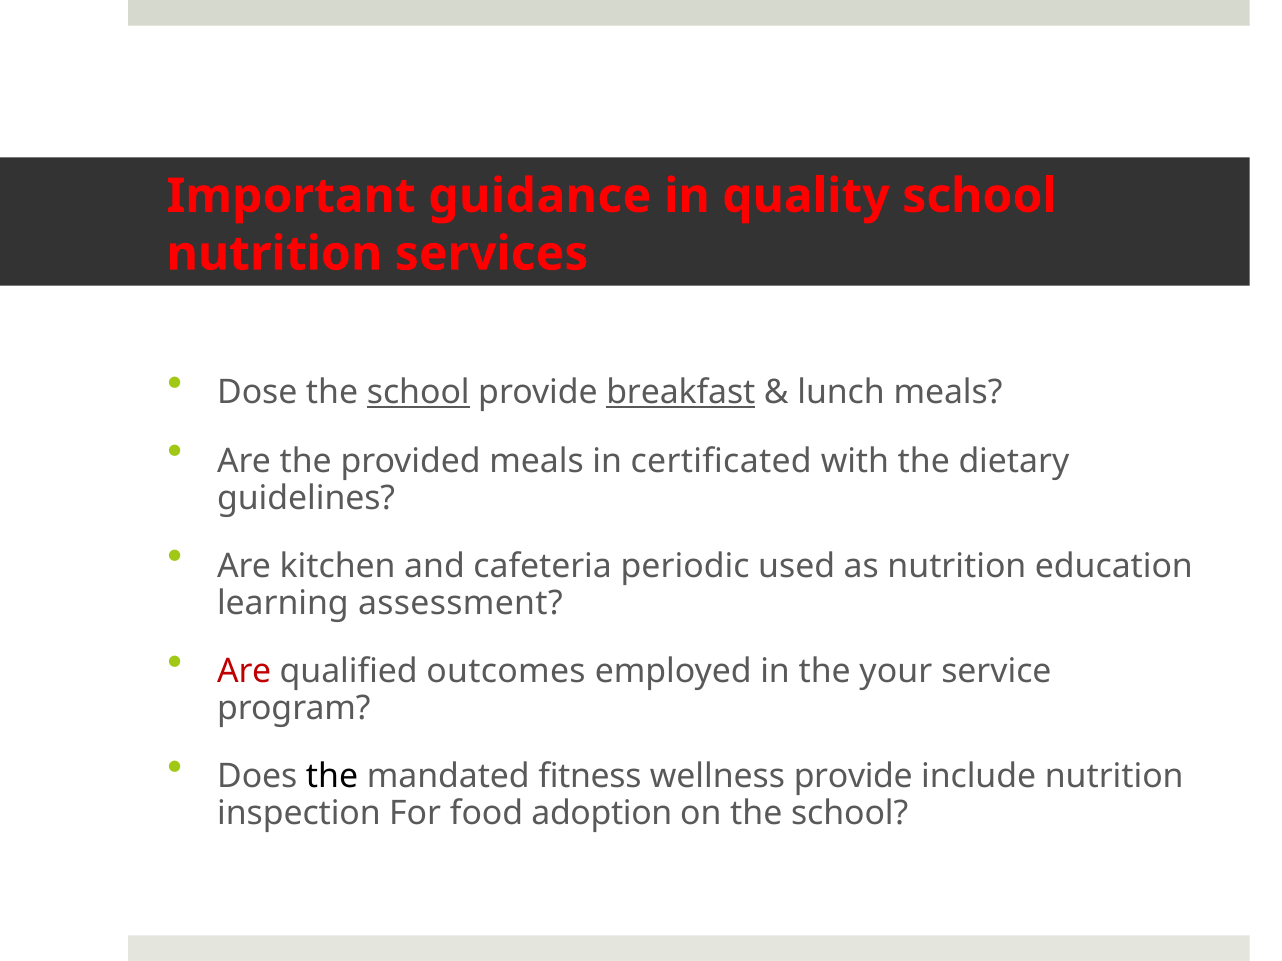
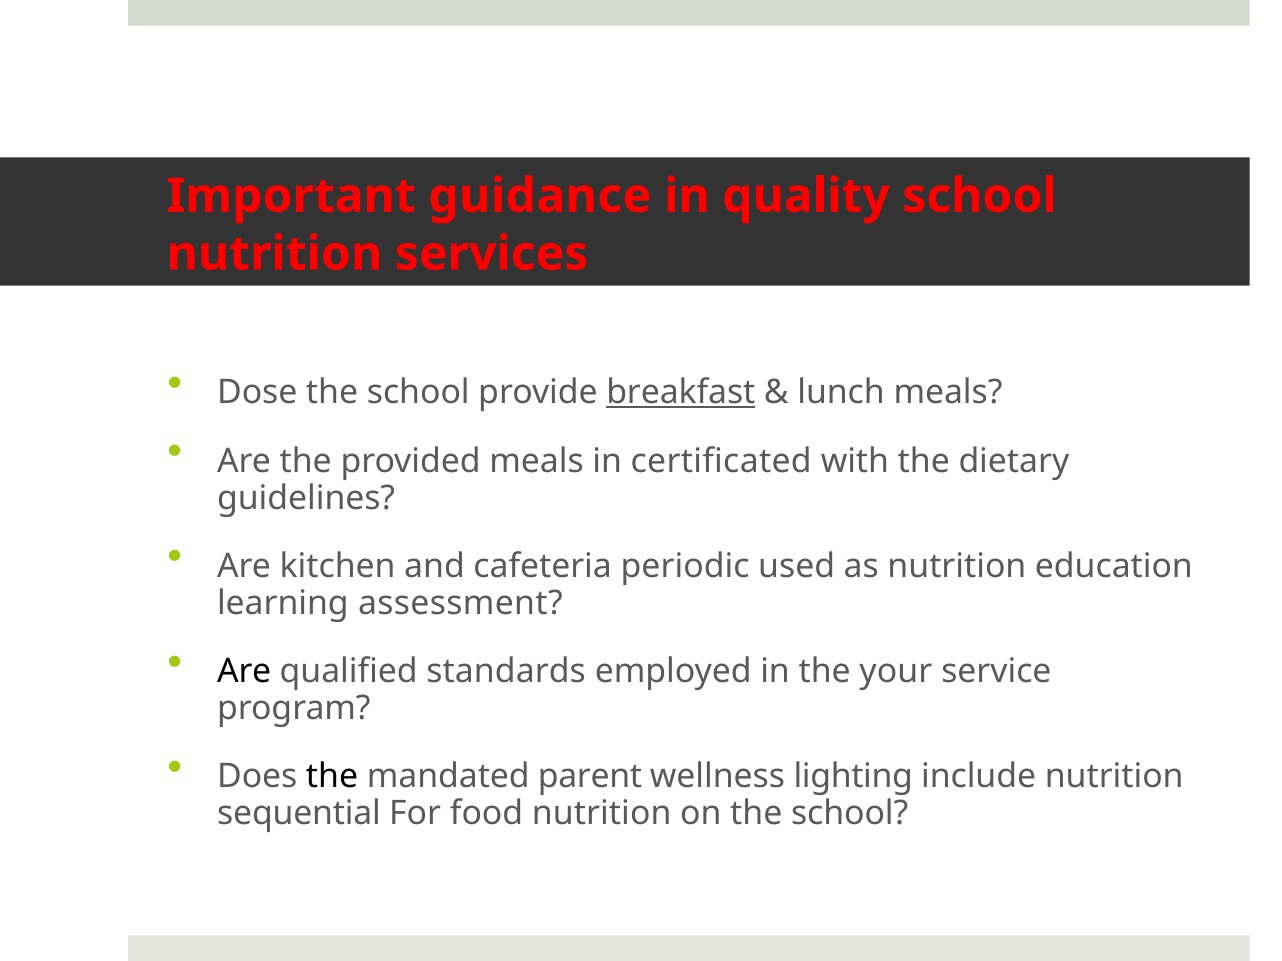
school at (418, 393) underline: present -> none
Are at (244, 672) colour: red -> black
outcomes: outcomes -> standards
fitness: fitness -> parent
wellness provide: provide -> lighting
inspection: inspection -> sequential
food adoption: adoption -> nutrition
